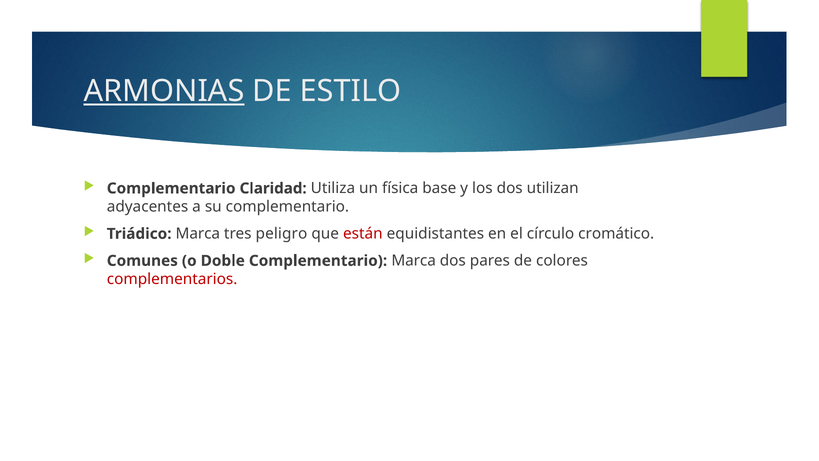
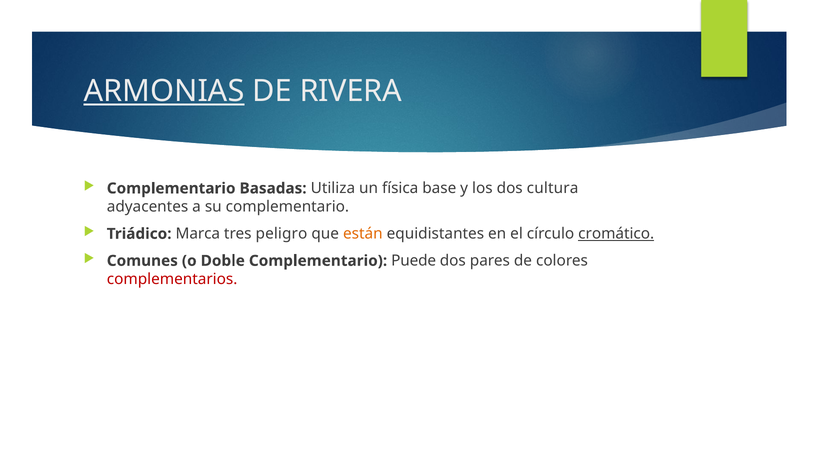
ESTILO: ESTILO -> RIVERA
Claridad: Claridad -> Basadas
utilizan: utilizan -> cultura
están colour: red -> orange
cromático underline: none -> present
Complementario Marca: Marca -> Puede
